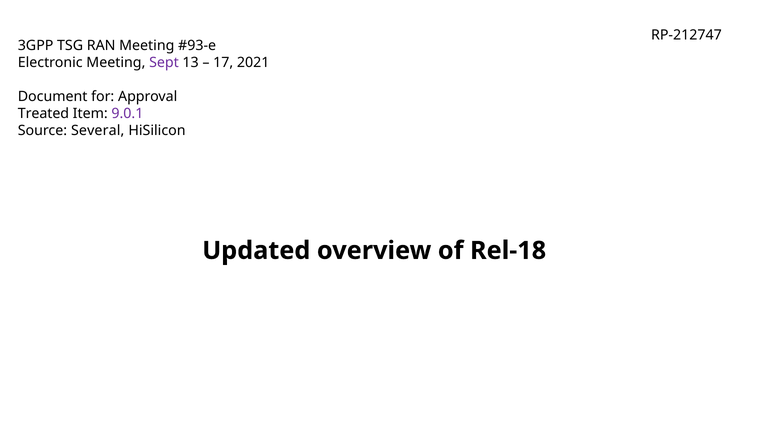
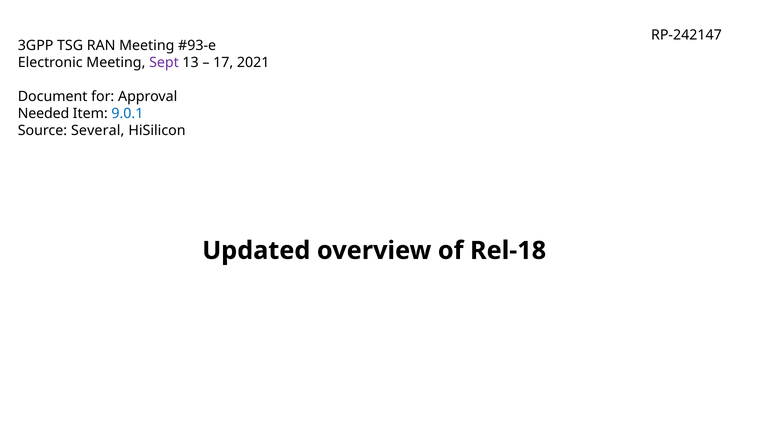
RP-212747: RP-212747 -> RP-242147
Treated: Treated -> Needed
9.0.1 colour: purple -> blue
